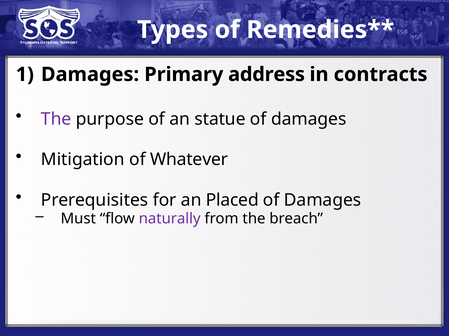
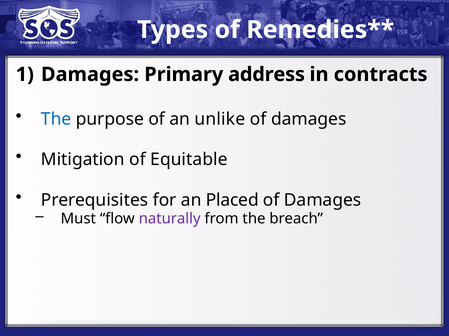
The at (56, 119) colour: purple -> blue
statue: statue -> unlike
Whatever: Whatever -> Equitable
